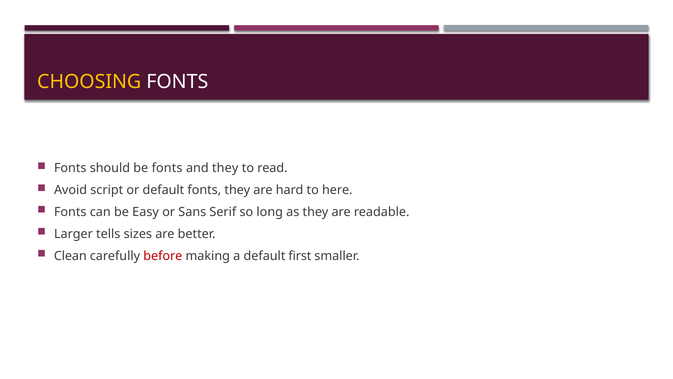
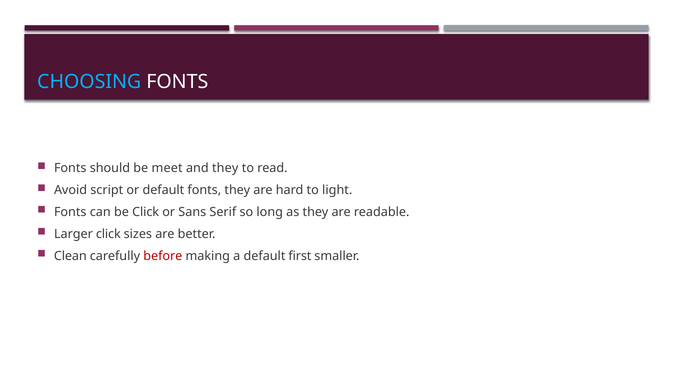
CHOOSING colour: yellow -> light blue
be fonts: fonts -> meet
here: here -> light
be Easy: Easy -> Click
Larger tells: tells -> click
